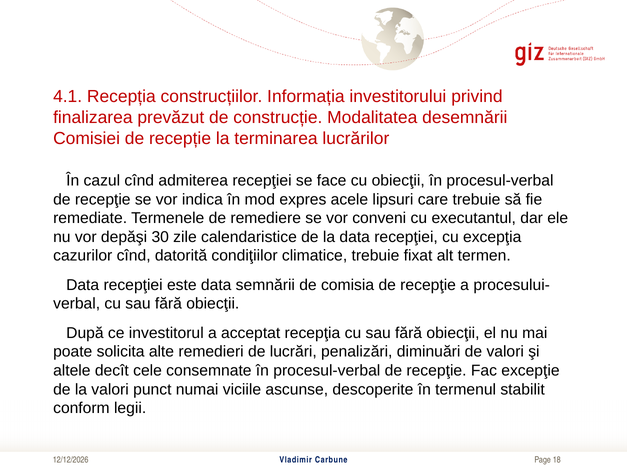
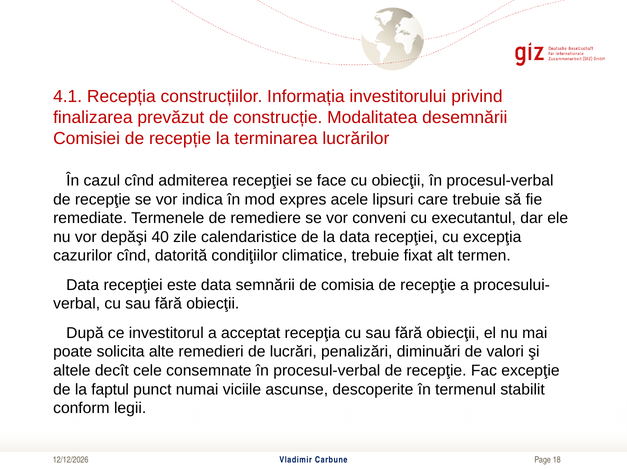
30: 30 -> 40
la valori: valori -> faptul
